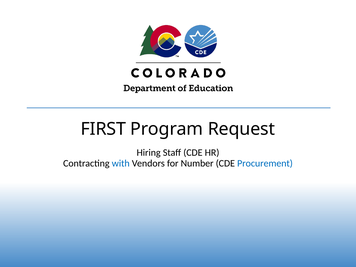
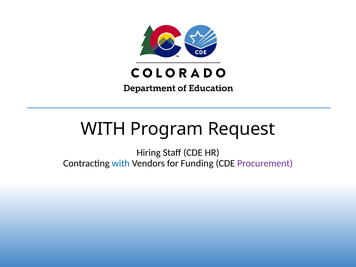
FIRST at (103, 129): FIRST -> WITH
Number: Number -> Funding
Procurement colour: blue -> purple
